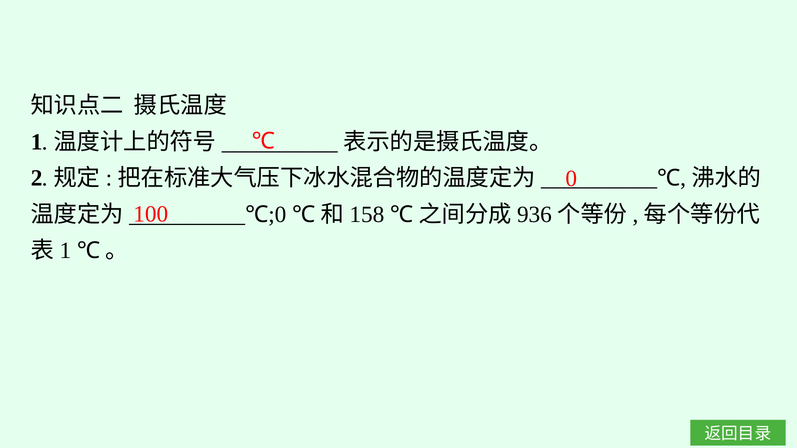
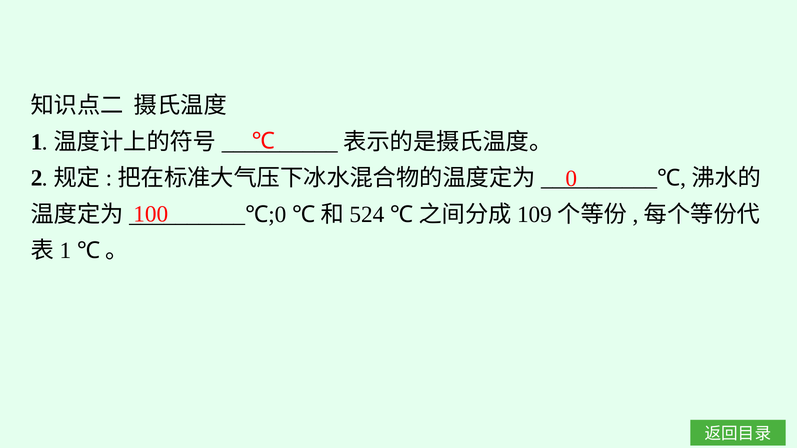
158: 158 -> 524
936: 936 -> 109
